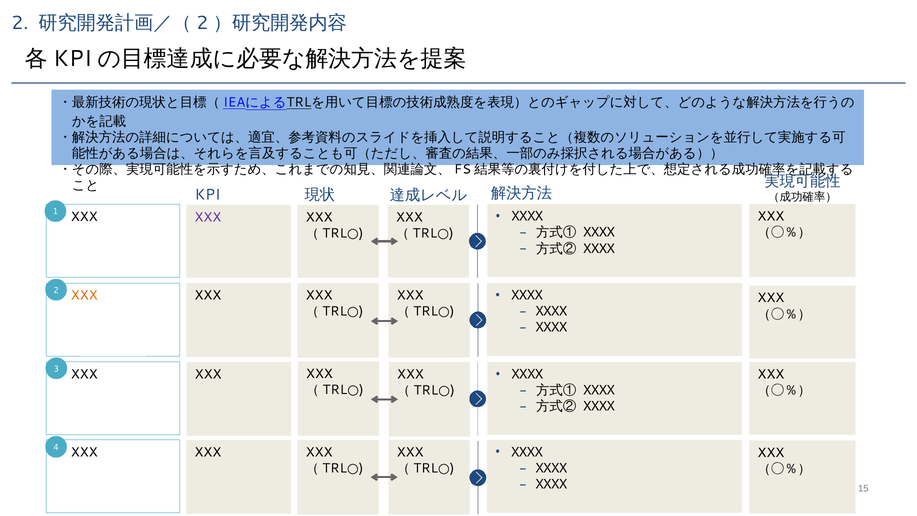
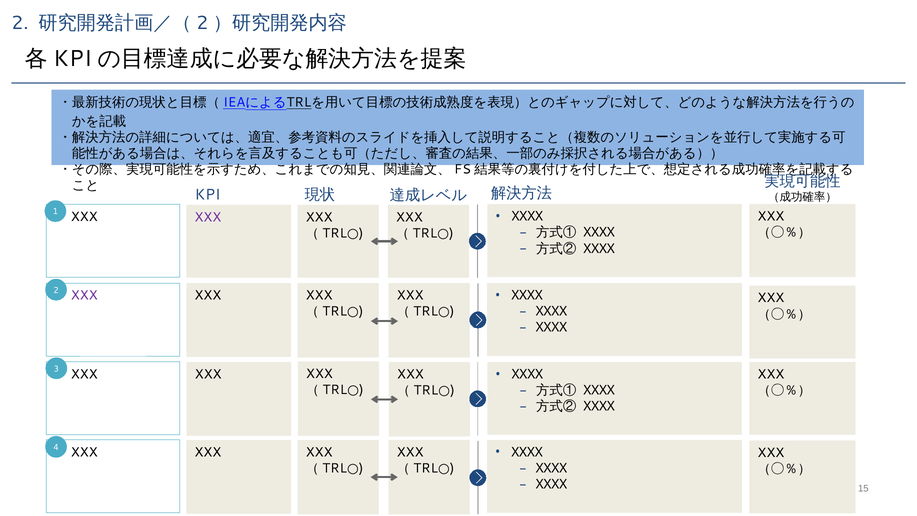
XXX at (84, 295) colour: orange -> purple
